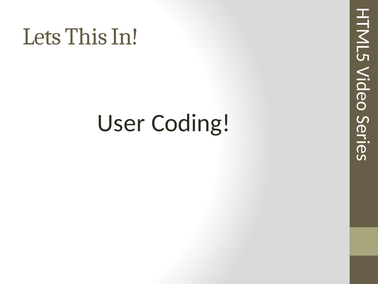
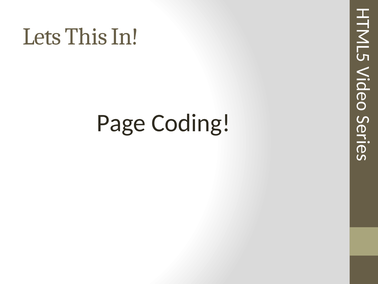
User: User -> Page
